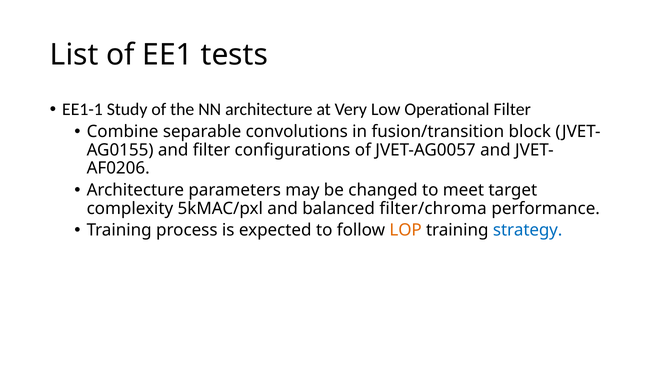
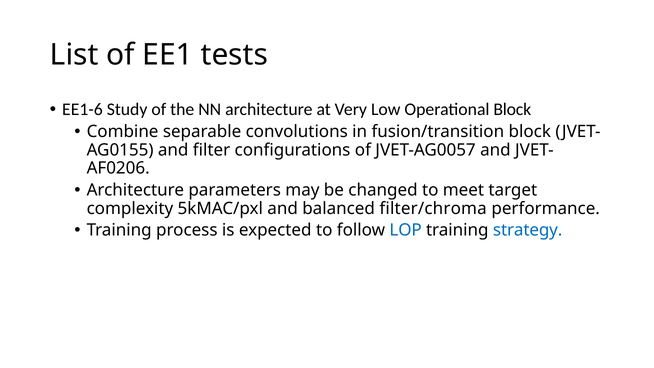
EE1-1: EE1-1 -> EE1-6
Operational Filter: Filter -> Block
LOP colour: orange -> blue
